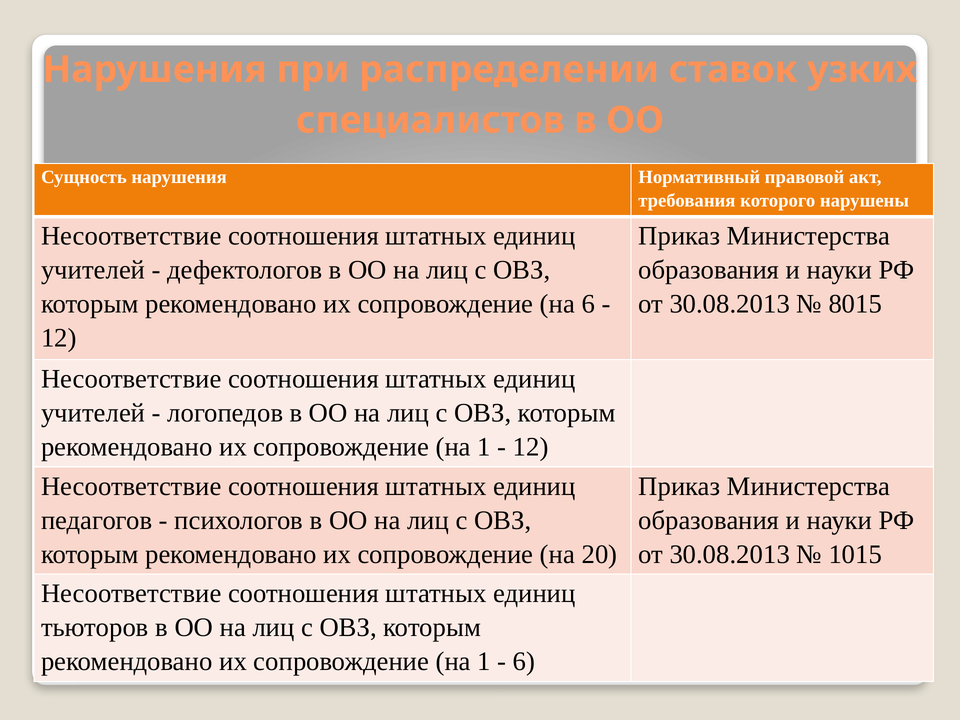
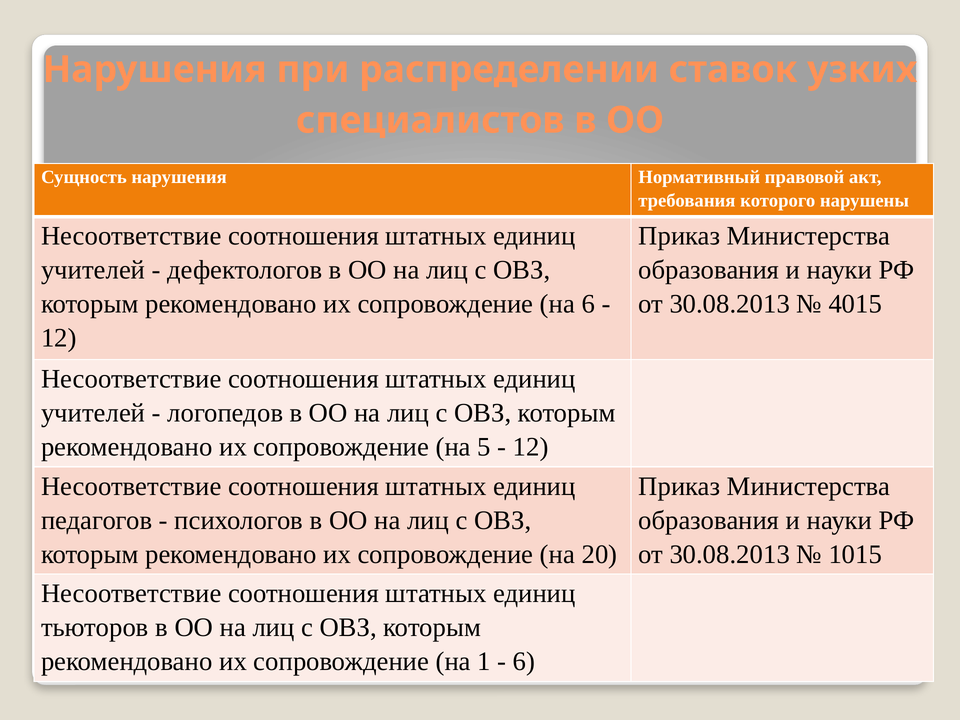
8015: 8015 -> 4015
1 at (484, 447): 1 -> 5
